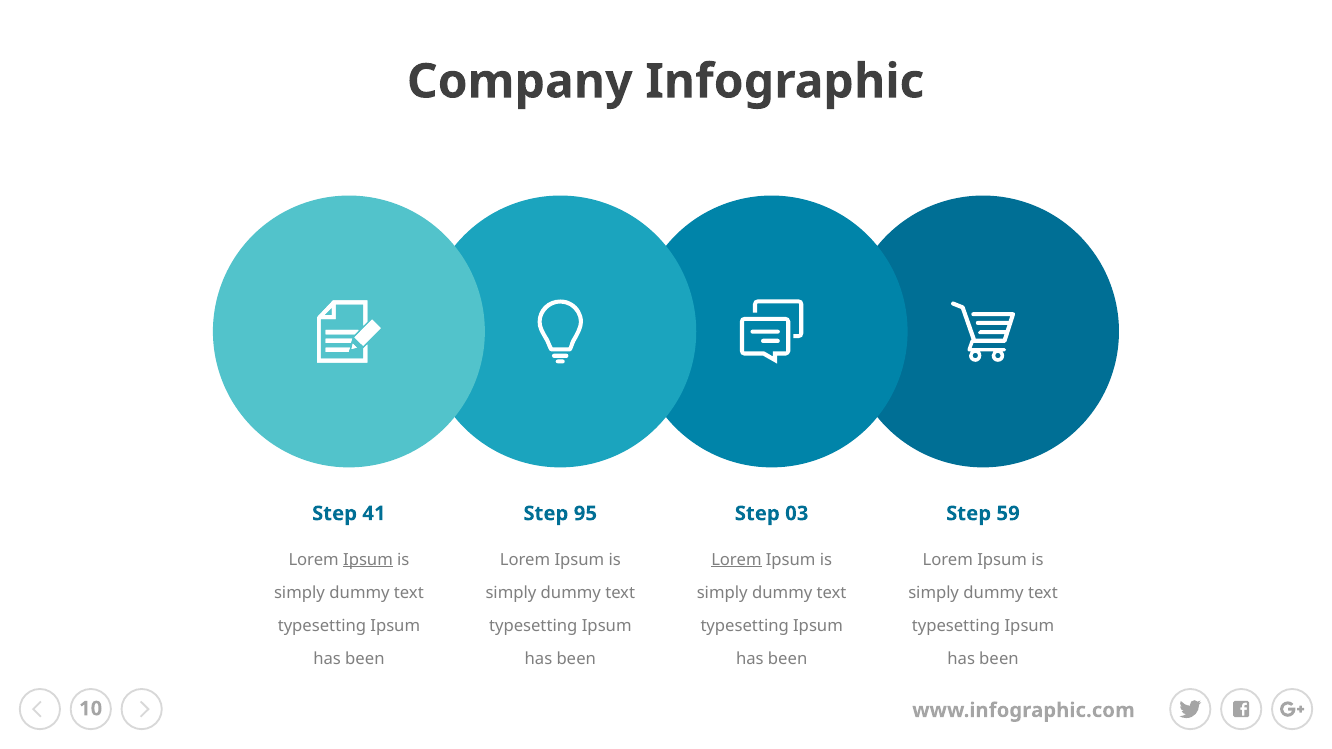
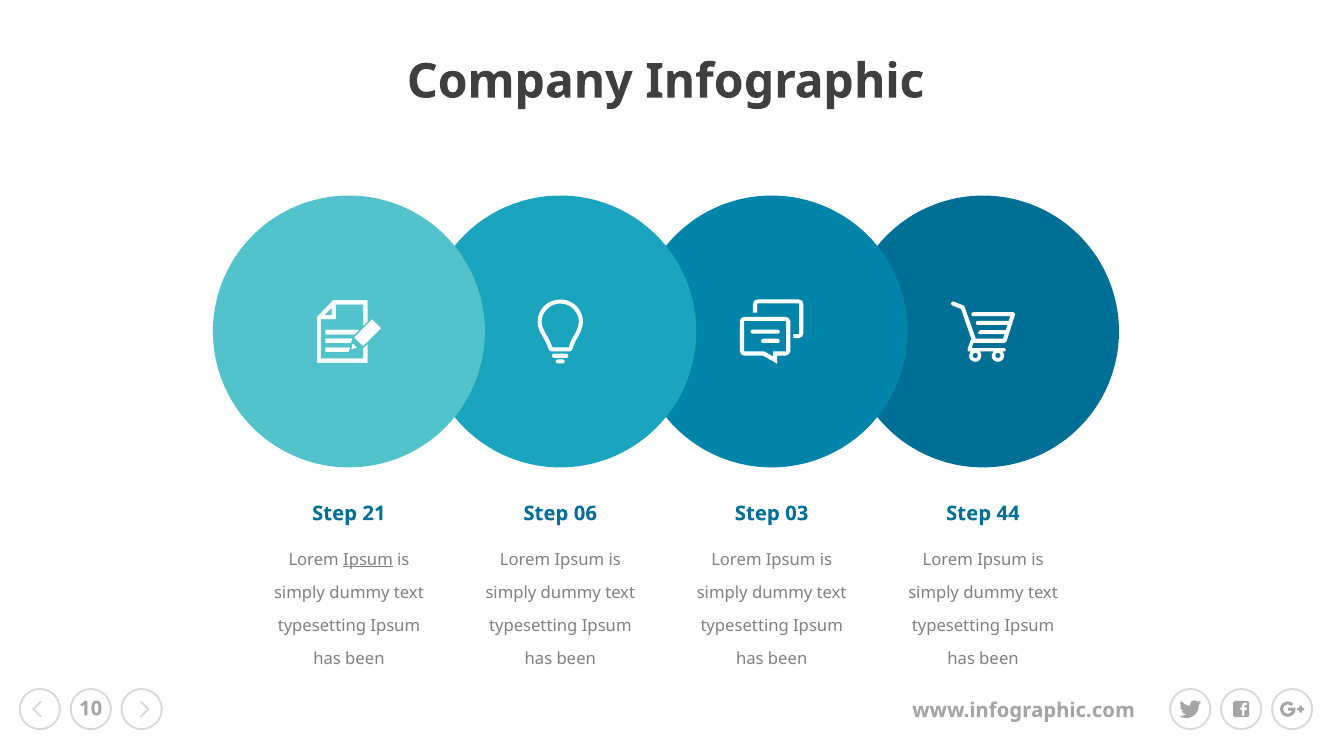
41: 41 -> 21
95: 95 -> 06
59: 59 -> 44
Lorem at (736, 560) underline: present -> none
